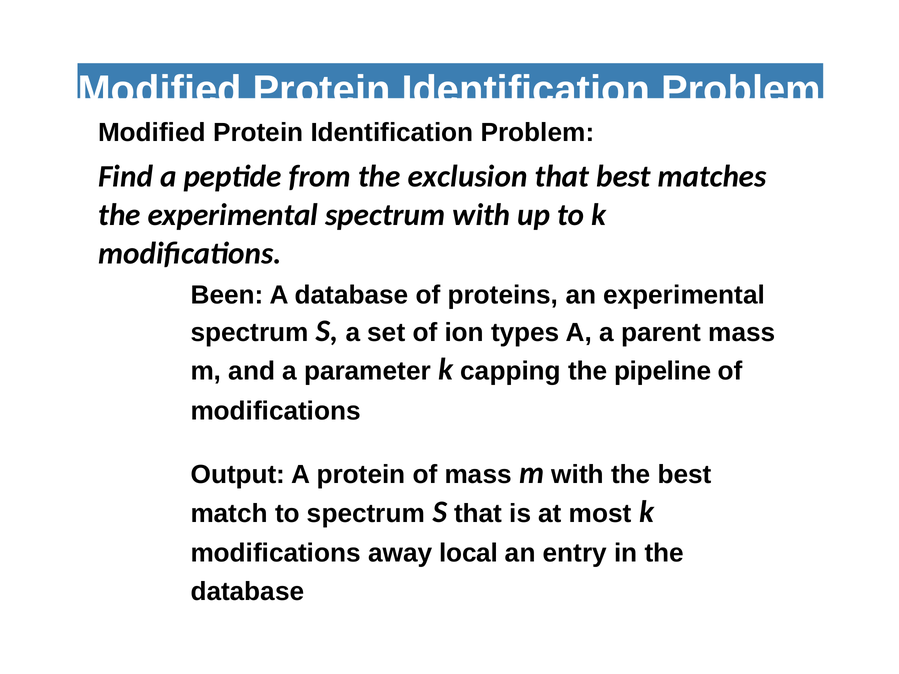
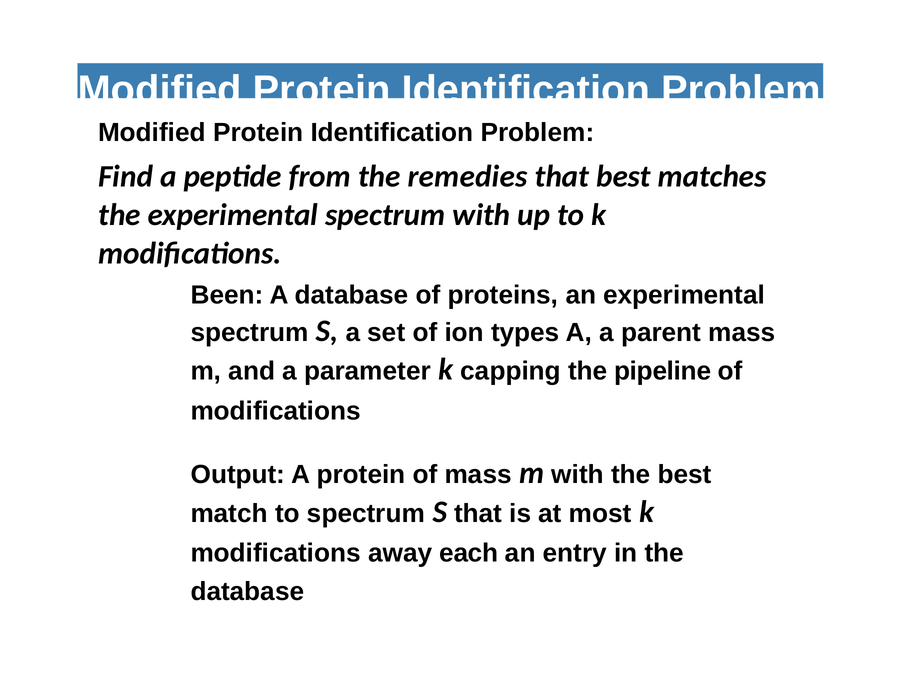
exclusion: exclusion -> remedies
local: local -> each
